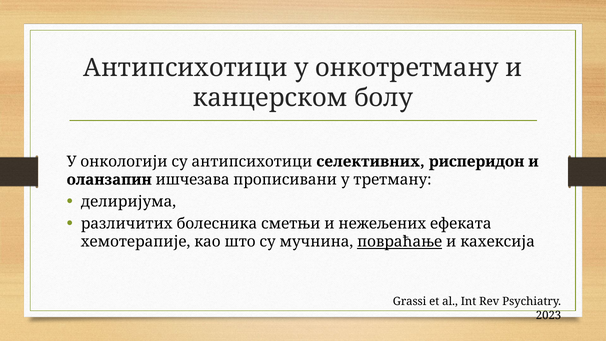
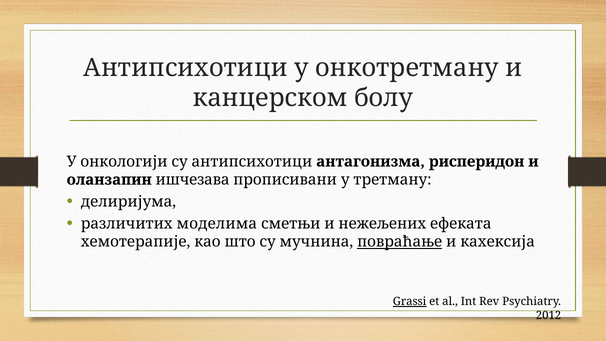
селективних: селективних -> антагонизма
болесника: болесника -> моделима
Grassi underline: none -> present
2023: 2023 -> 2012
